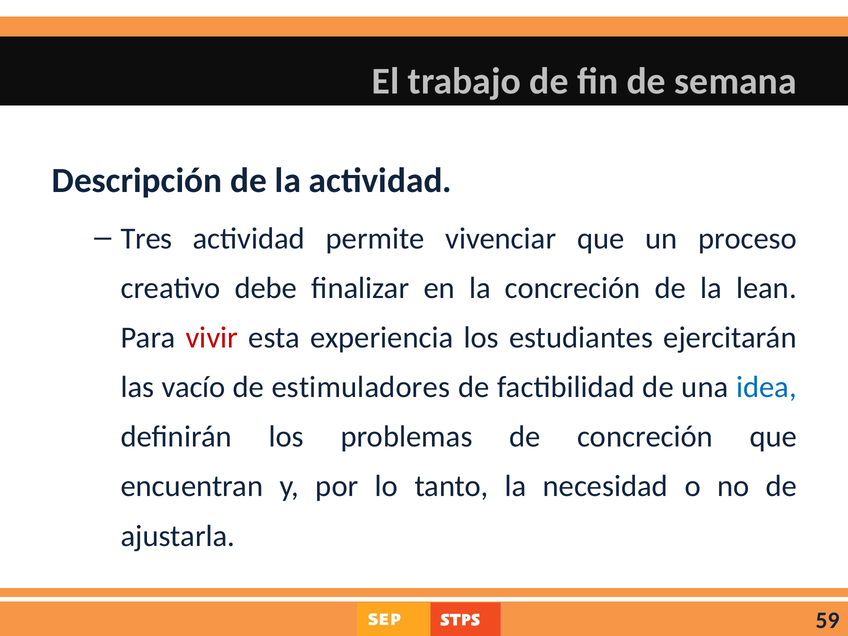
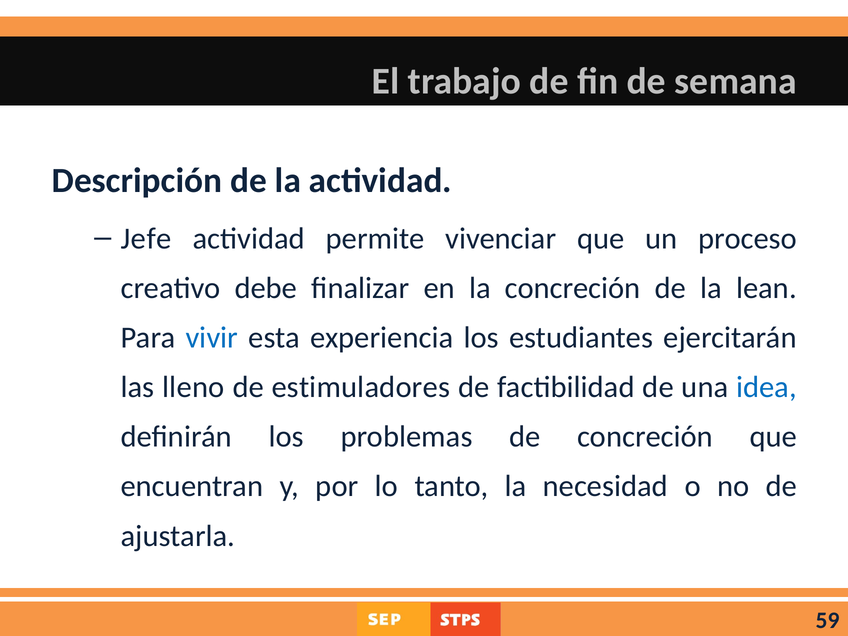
Tres: Tres -> Jefe
vivir colour: red -> blue
vacío: vacío -> lleno
